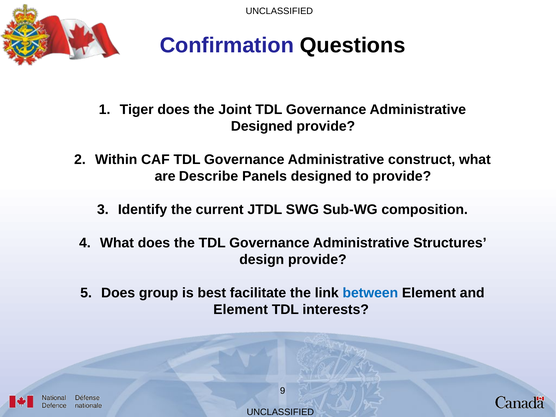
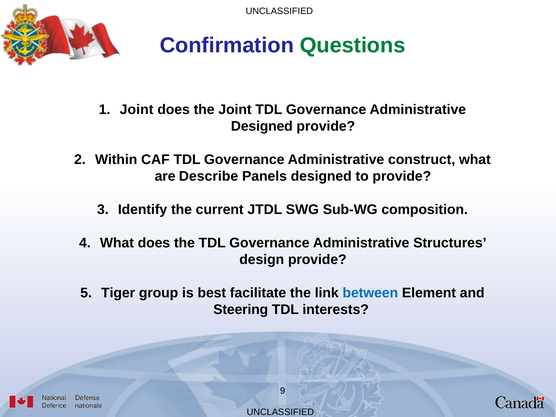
Questions colour: black -> green
Tiger at (137, 110): Tiger -> Joint
Does at (118, 293): Does -> Tiger
Element at (241, 310): Element -> Steering
